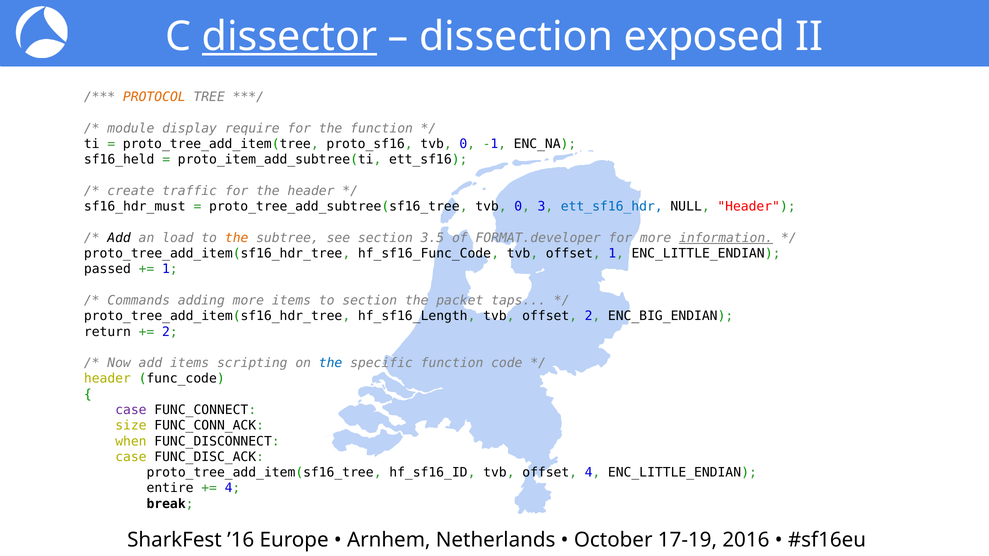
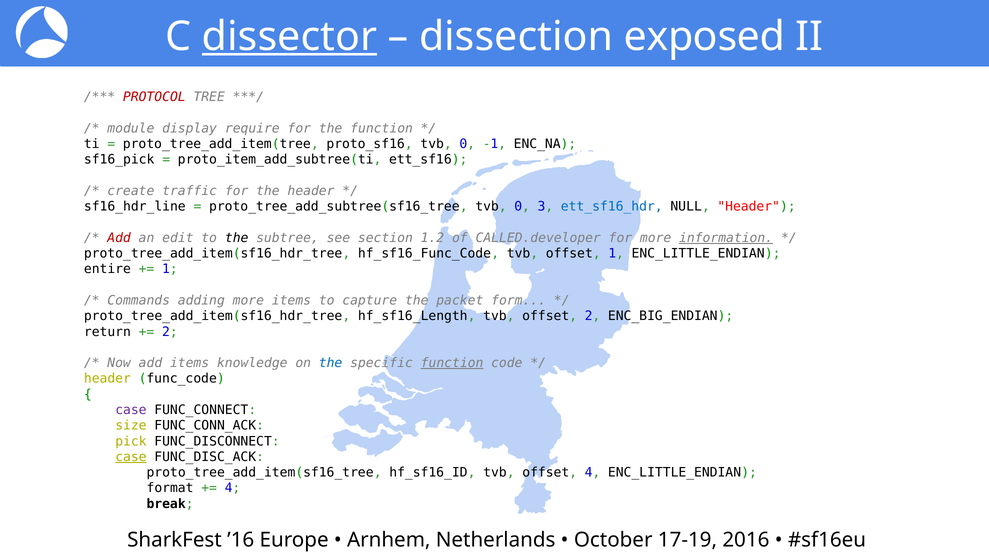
PROTOCOL colour: orange -> red
sf16_held: sf16_held -> sf16_pick
sf16_hdr_must: sf16_hdr_must -> sf16_hdr_line
Add at (119, 238) colour: black -> red
load: load -> edit
the at (237, 238) colour: orange -> black
3.5: 3.5 -> 1.2
FORMAT.developer: FORMAT.developer -> CALLED.developer
passed: passed -> entire
to section: section -> capture
taps: taps -> form
scripting: scripting -> knowledge
function at (452, 363) underline: none -> present
when: when -> pick
case at (131, 457) underline: none -> present
entire: entire -> format
